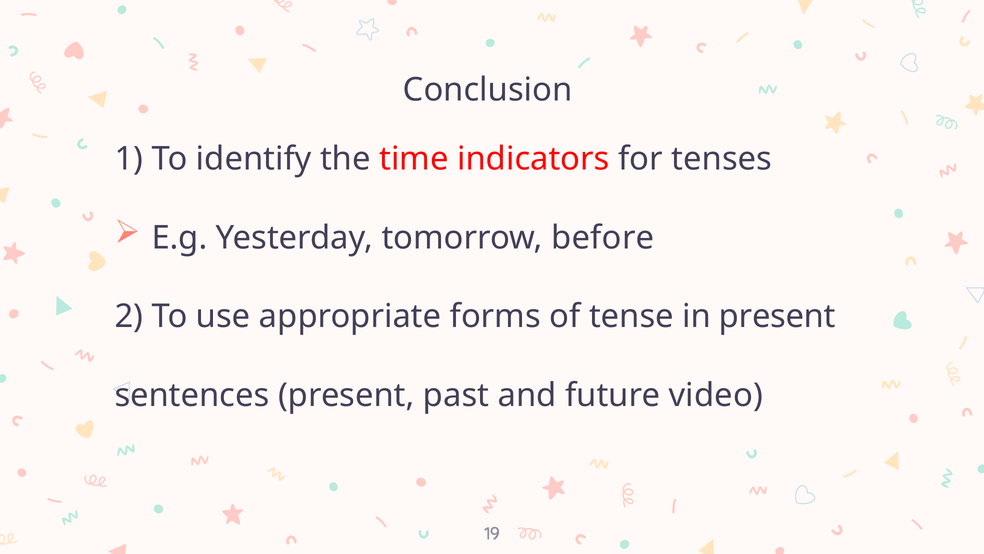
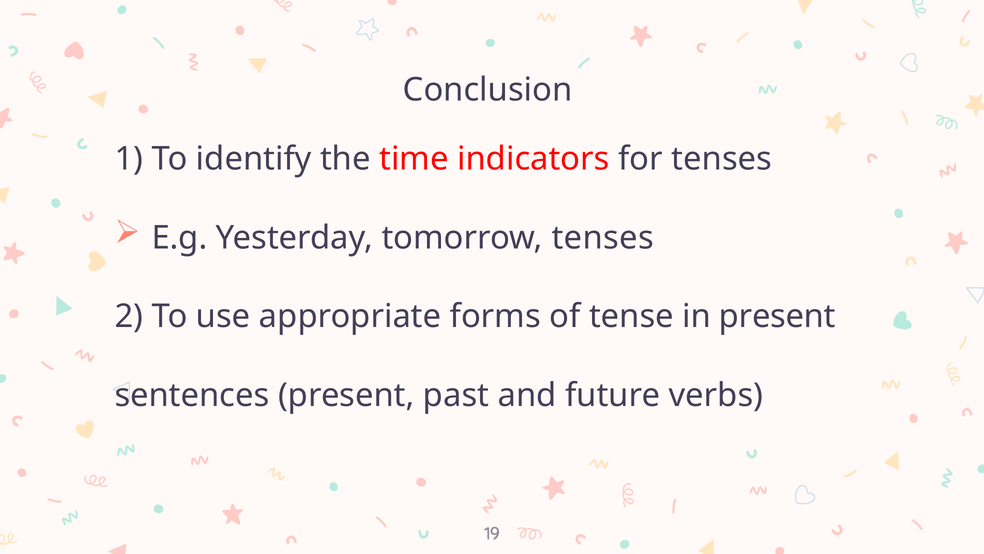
tomorrow before: before -> tenses
video: video -> verbs
